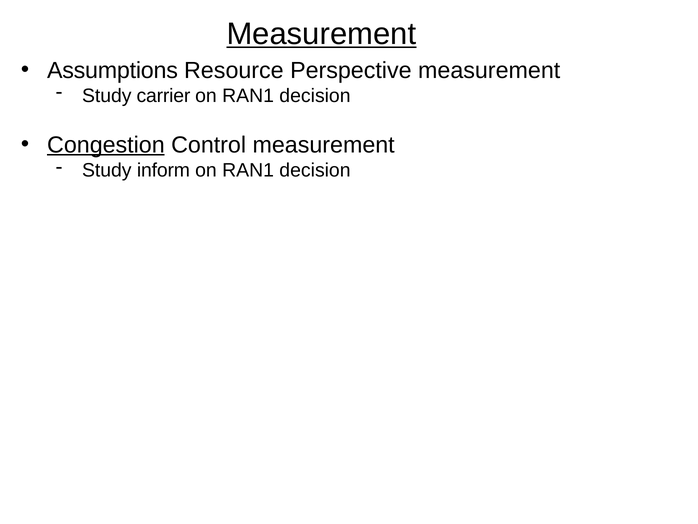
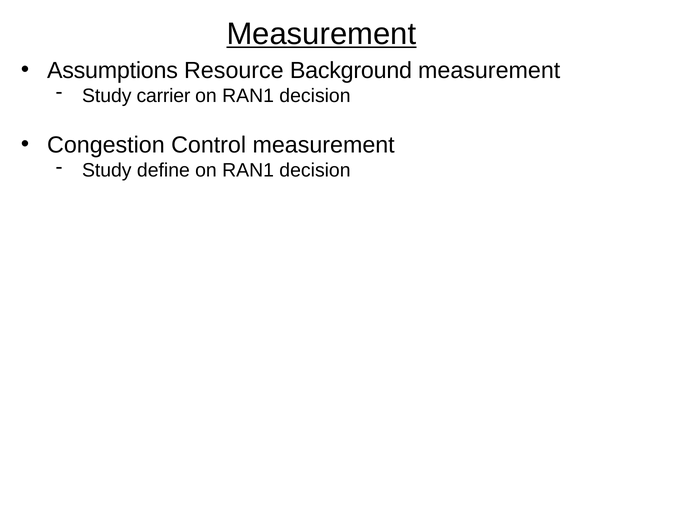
Perspective: Perspective -> Background
Congestion underline: present -> none
inform: inform -> define
